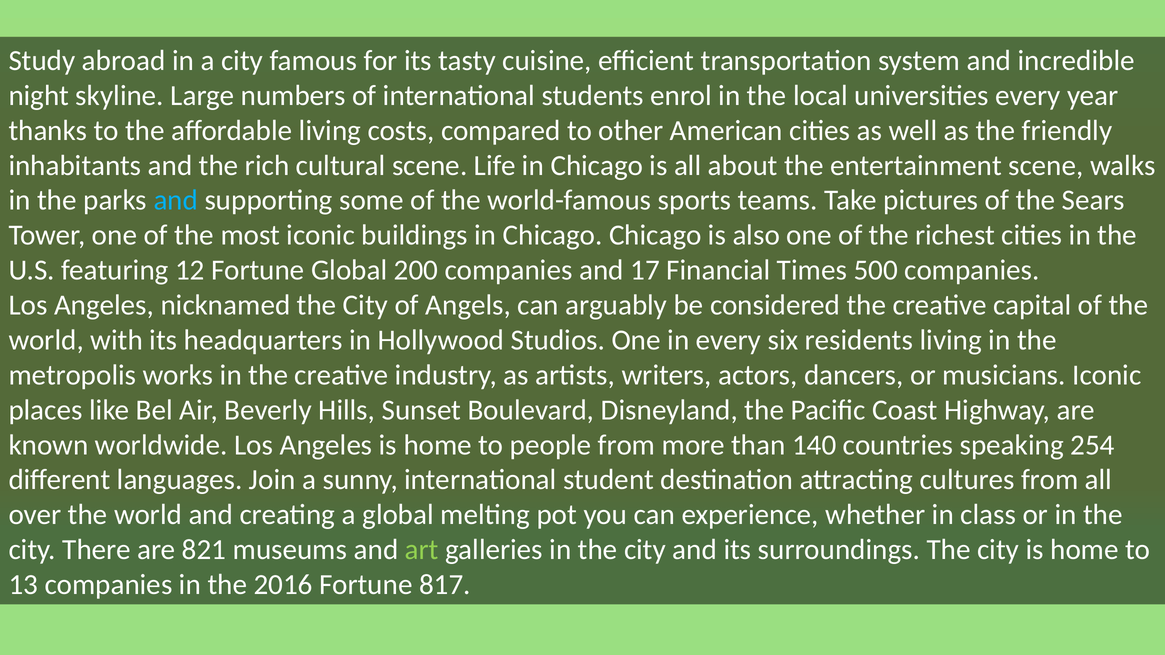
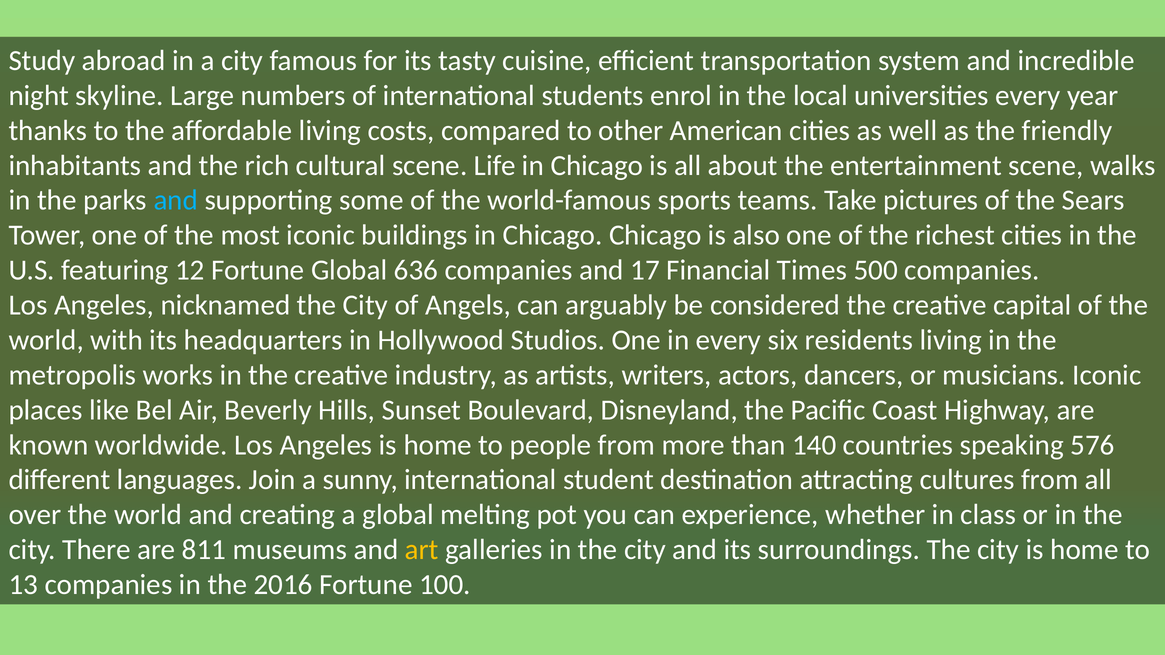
200: 200 -> 636
254: 254 -> 576
821: 821 -> 811
art colour: light green -> yellow
817: 817 -> 100
